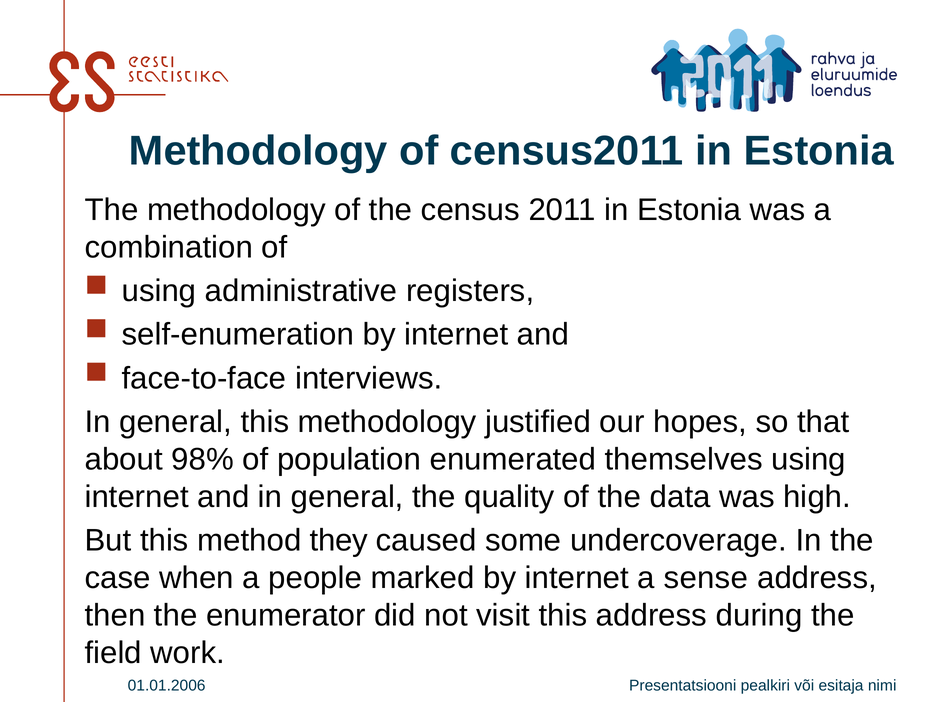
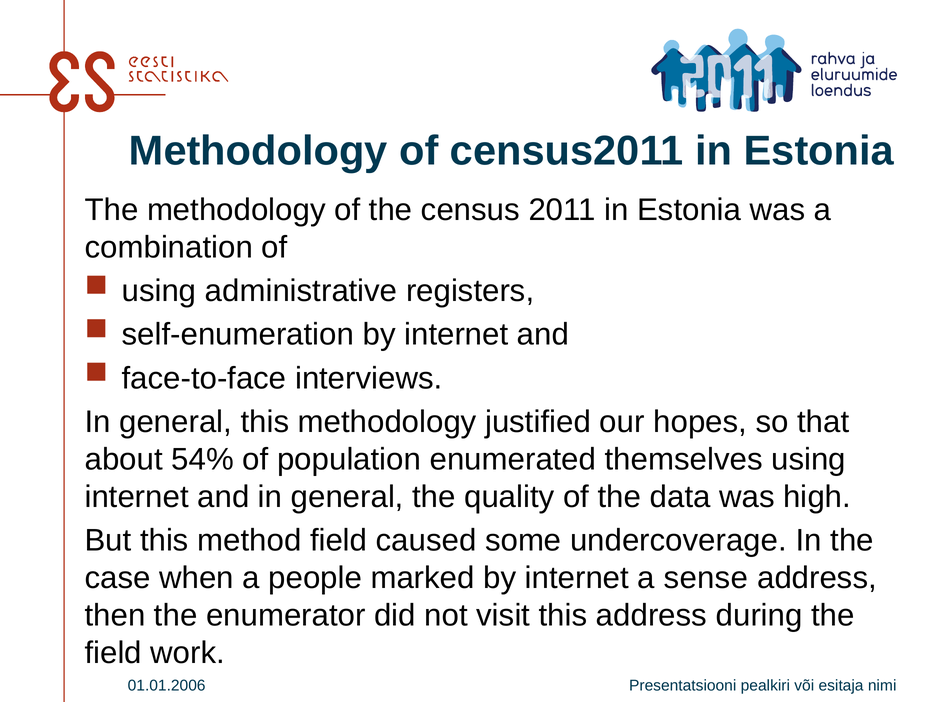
98%: 98% -> 54%
method they: they -> field
